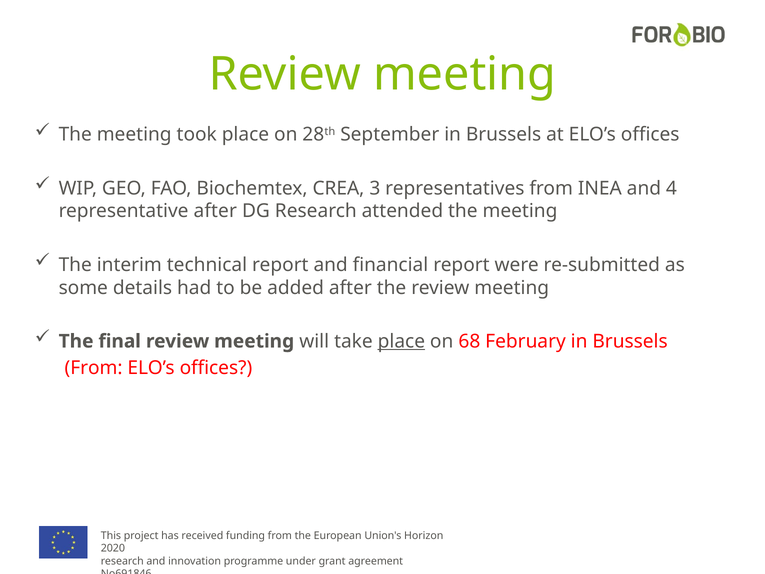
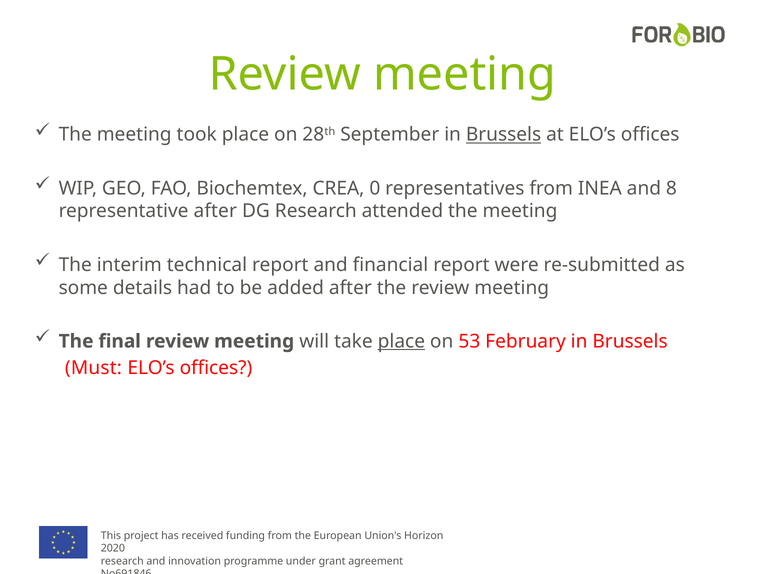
Brussels at (504, 135) underline: none -> present
3: 3 -> 0
4: 4 -> 8
68: 68 -> 53
From at (94, 368): From -> Must
